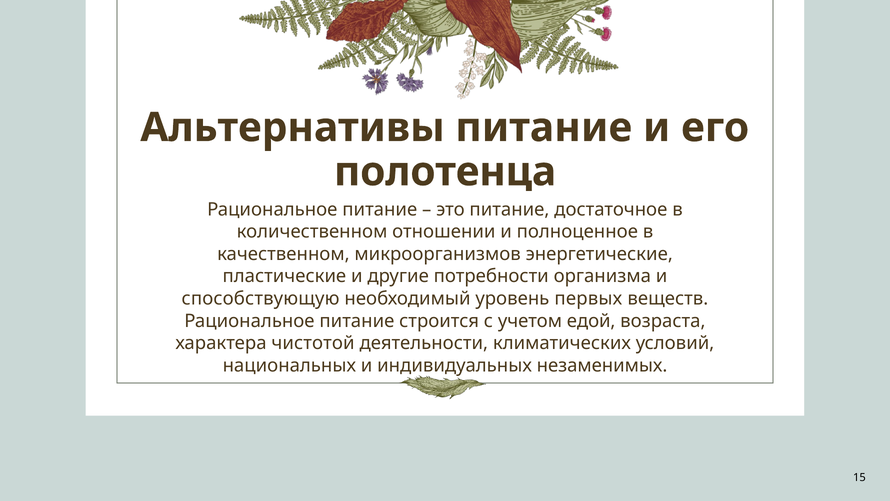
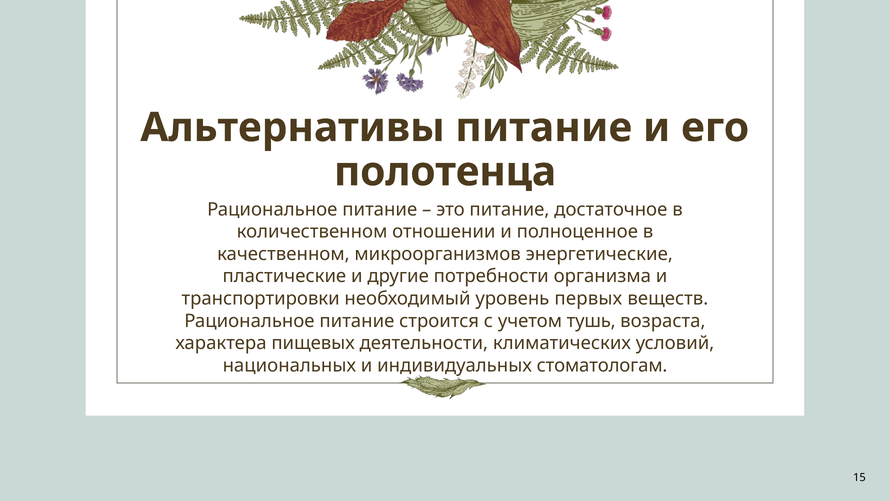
способствующую: способствующую -> транспортировки
едой: едой -> тушь
чистотой: чистотой -> пищевых
незаменимых: незаменимых -> стоматологам
